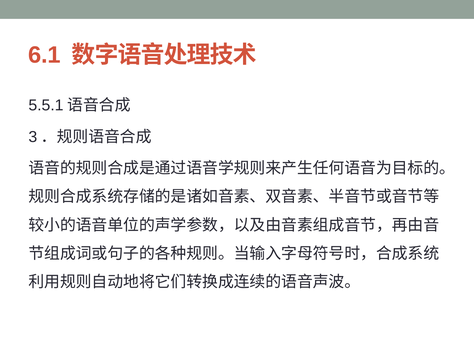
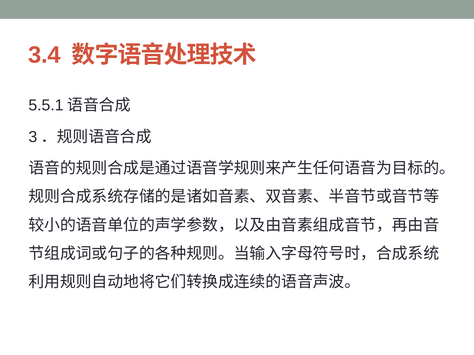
6.1: 6.1 -> 3.4
